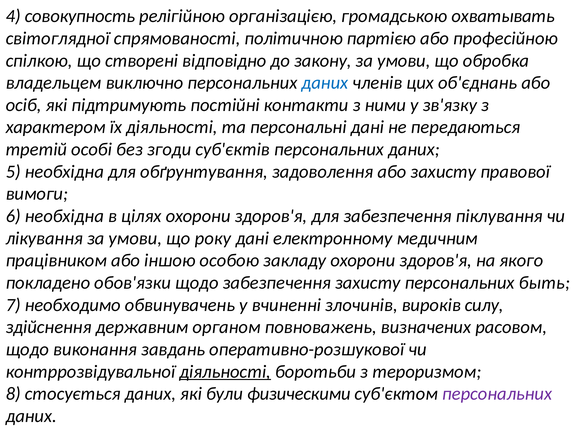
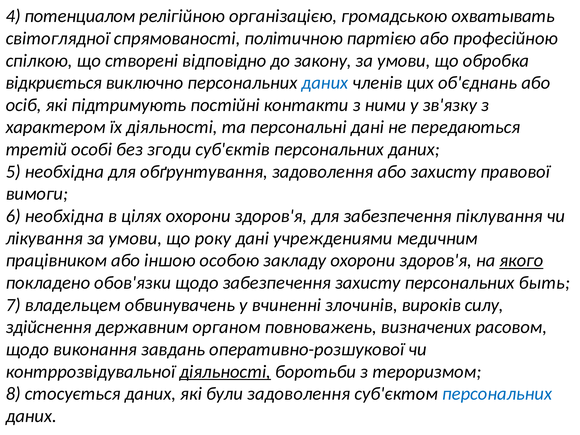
совокупность: совокупность -> потенциалом
владельцем: владельцем -> відкриється
електронному: електронному -> учреждениями
якого underline: none -> present
необходимо: необходимо -> владельцем
були физическими: физическими -> задоволення
персональних at (497, 394) colour: purple -> blue
